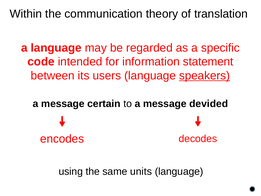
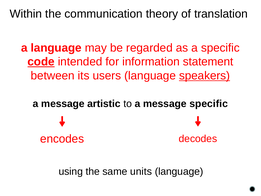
code underline: none -> present
certain: certain -> artistic
message devided: devided -> specific
